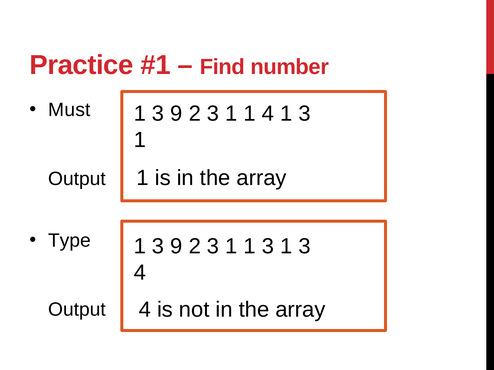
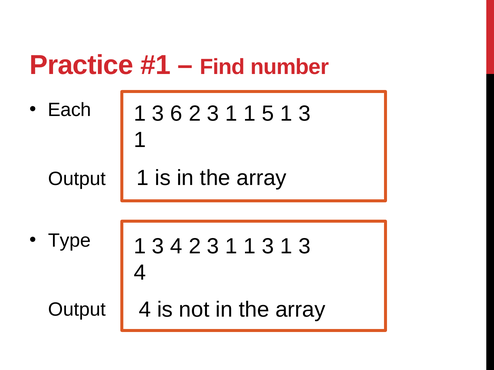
Must: Must -> Each
9 at (176, 114): 9 -> 6
1 4: 4 -> 5
9 at (176, 247): 9 -> 4
